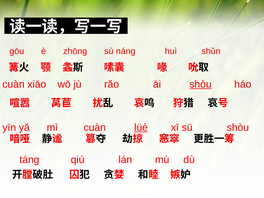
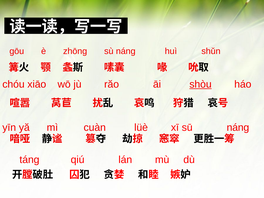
cuàn at (13, 84): cuàn -> chóu
lüè underline: present -> none
sū shòu: shòu -> náng
